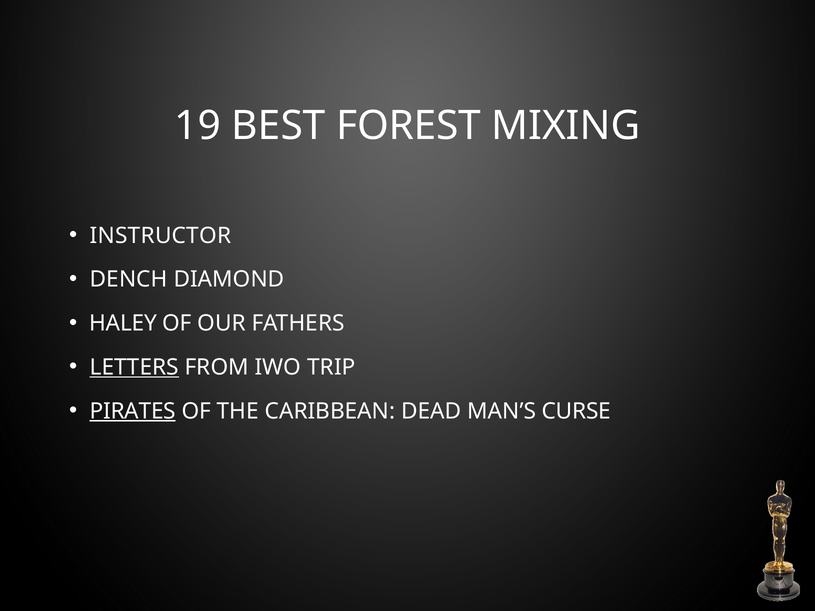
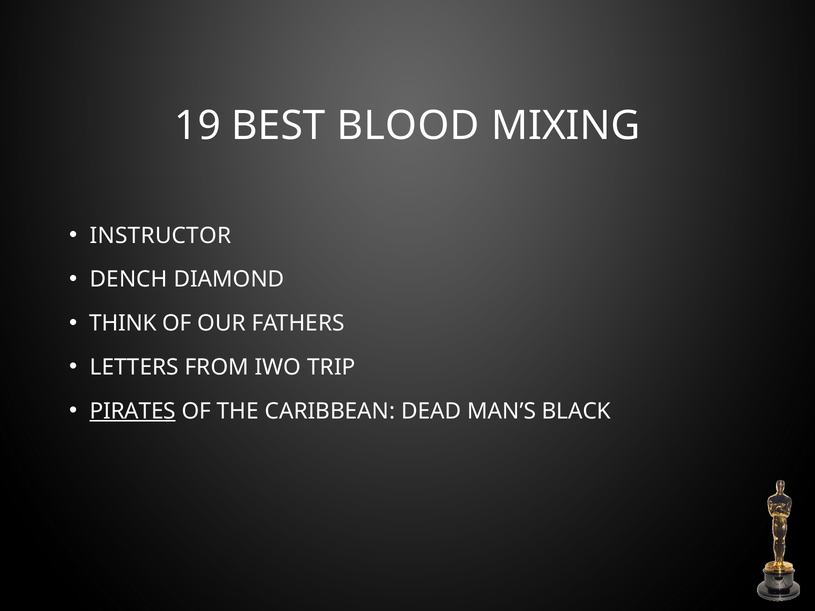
FOREST: FOREST -> BLOOD
HALEY: HALEY -> THINK
LETTERS underline: present -> none
CURSE: CURSE -> BLACK
